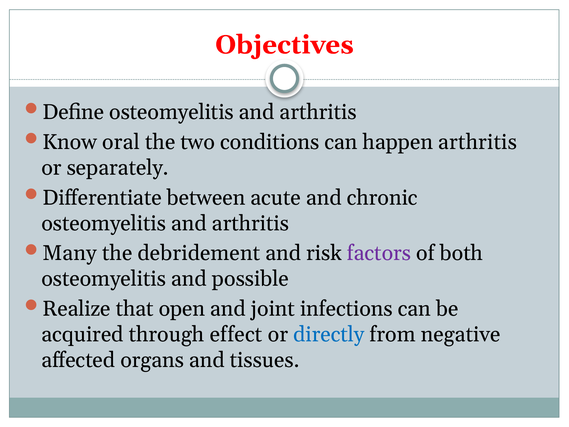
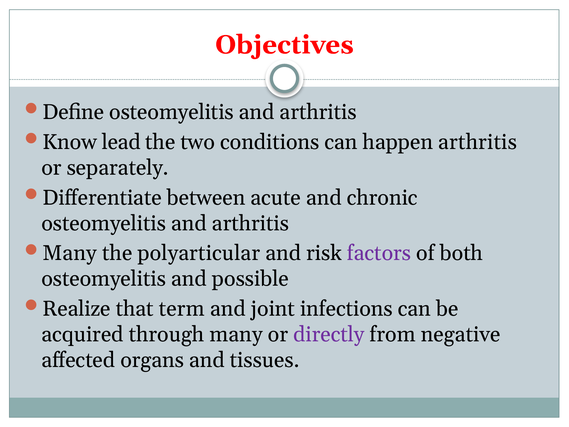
oral: oral -> lead
debridement: debridement -> polyarticular
open: open -> term
through effect: effect -> many
directly colour: blue -> purple
